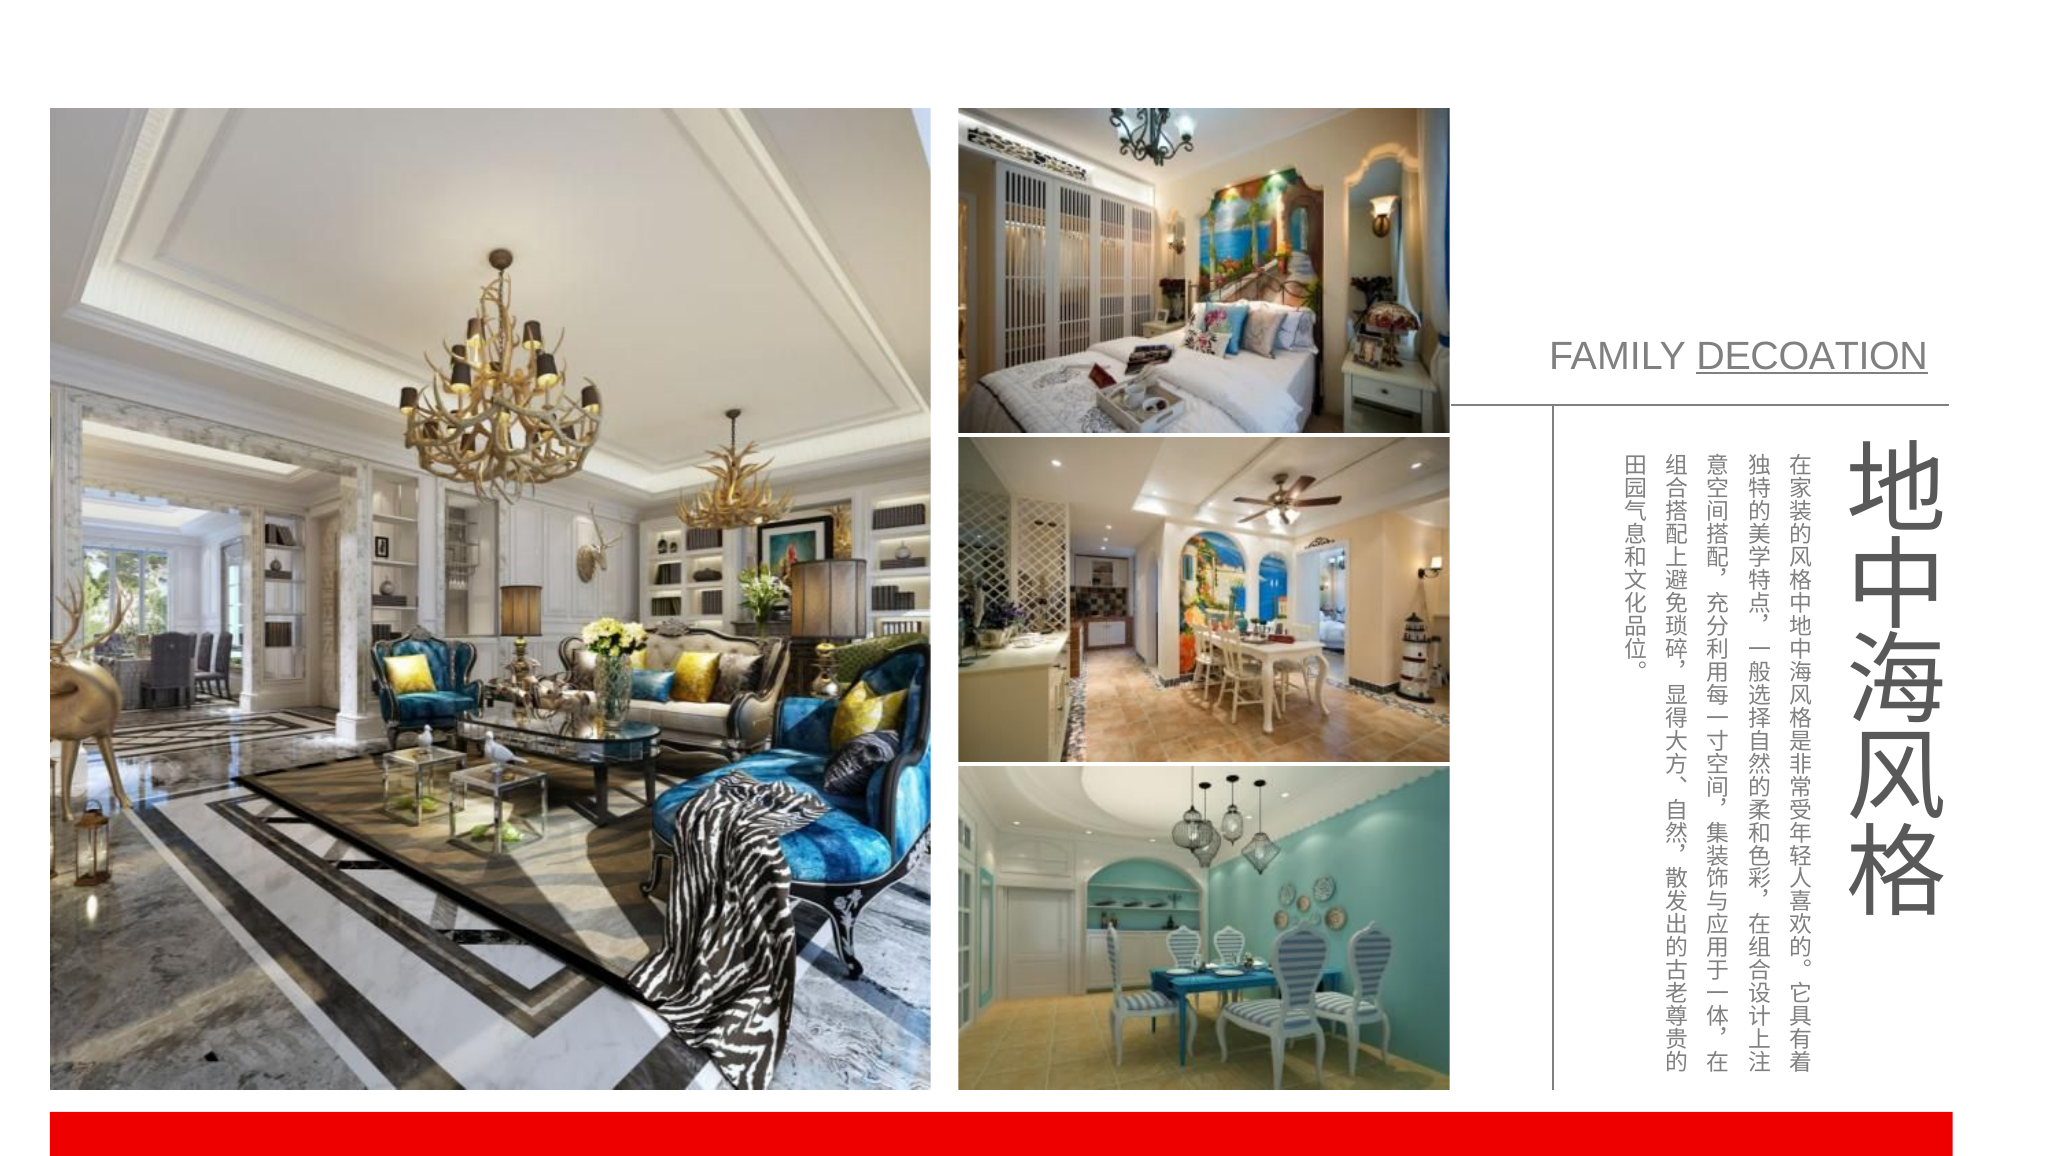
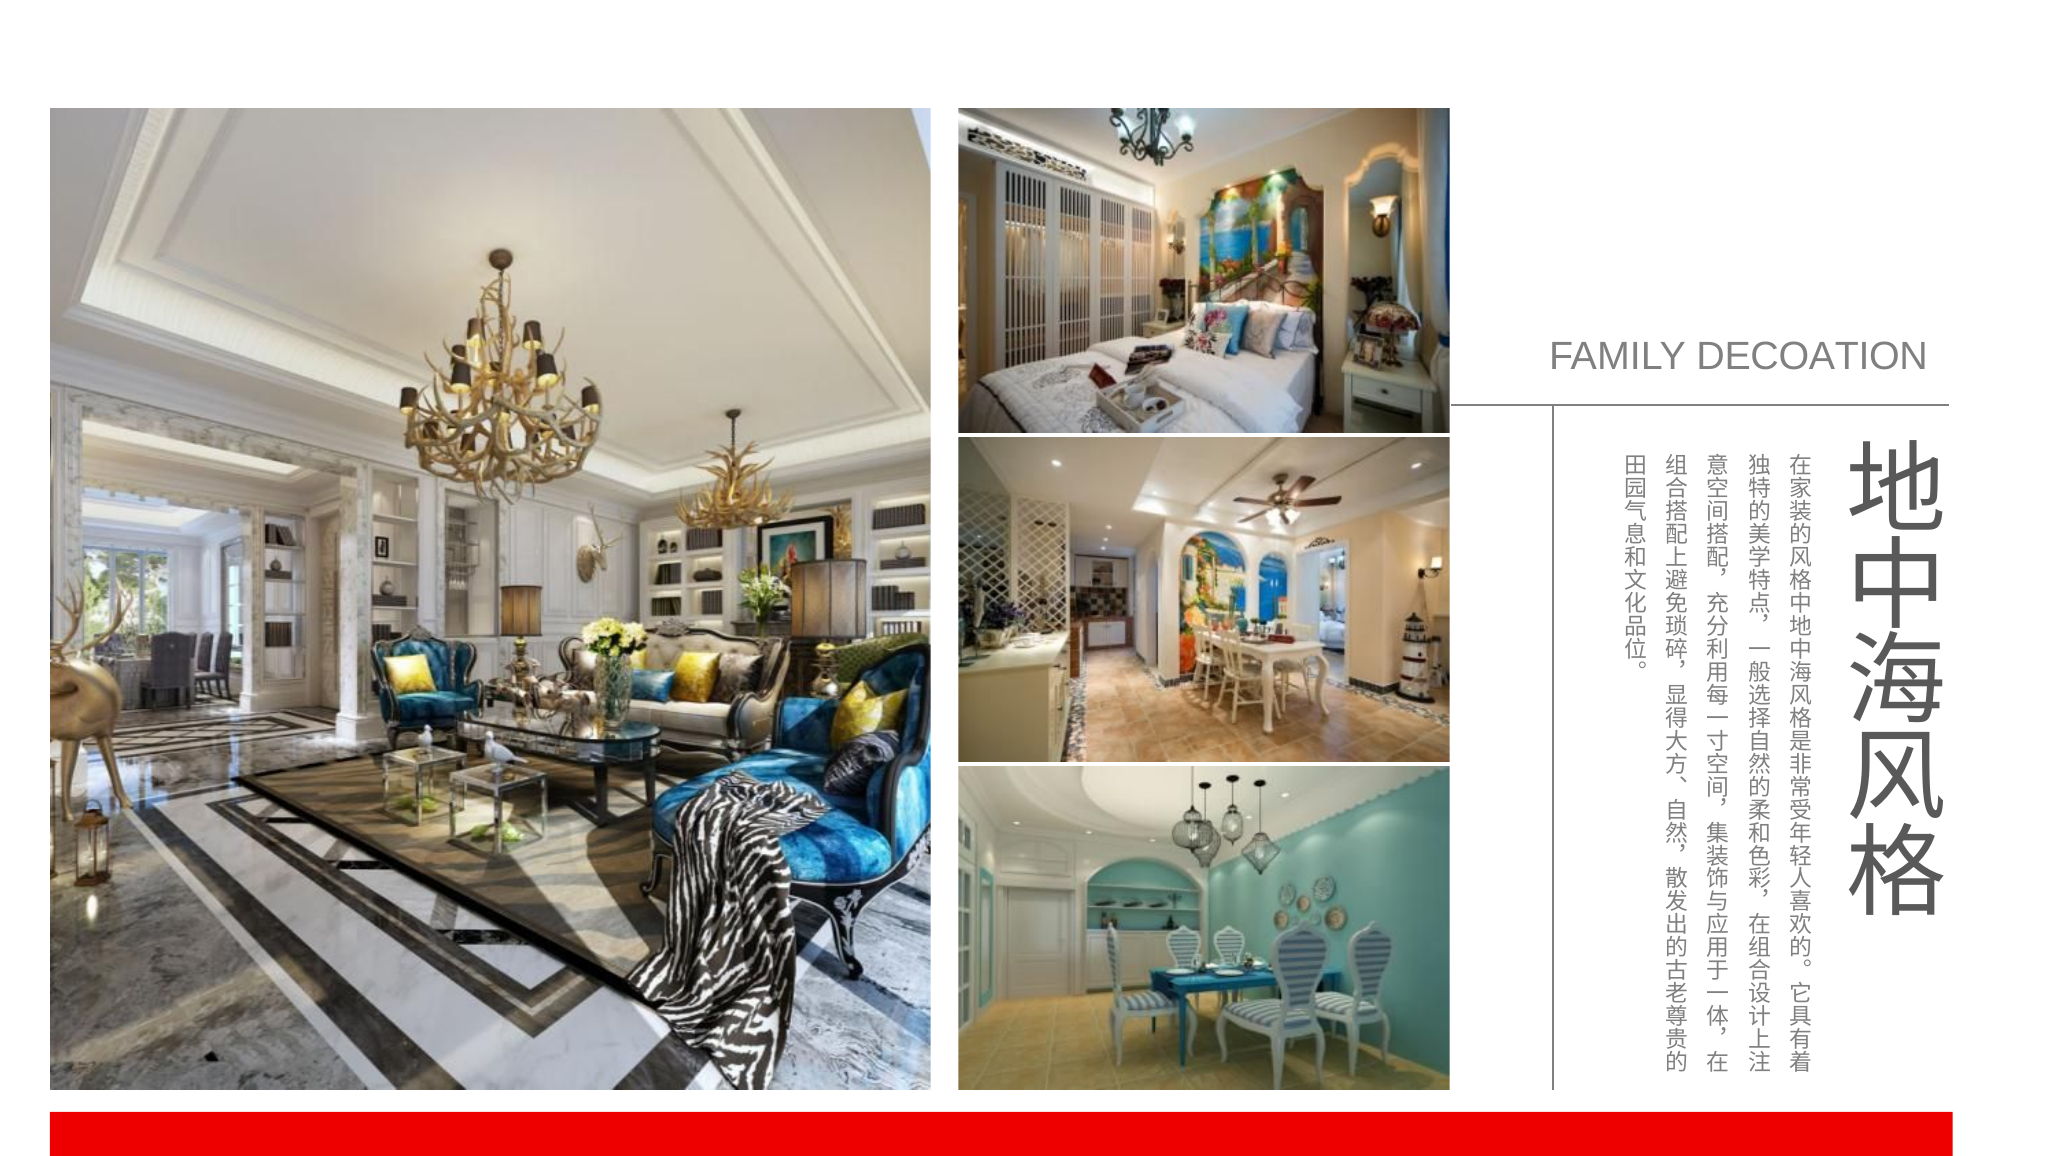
DECOATION underline: present -> none
